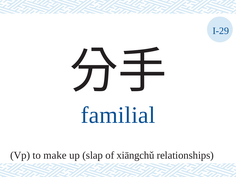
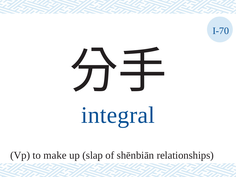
I-29: I-29 -> I-70
familial: familial -> integral
xiāngchǔ: xiāngchǔ -> shēnbiān
